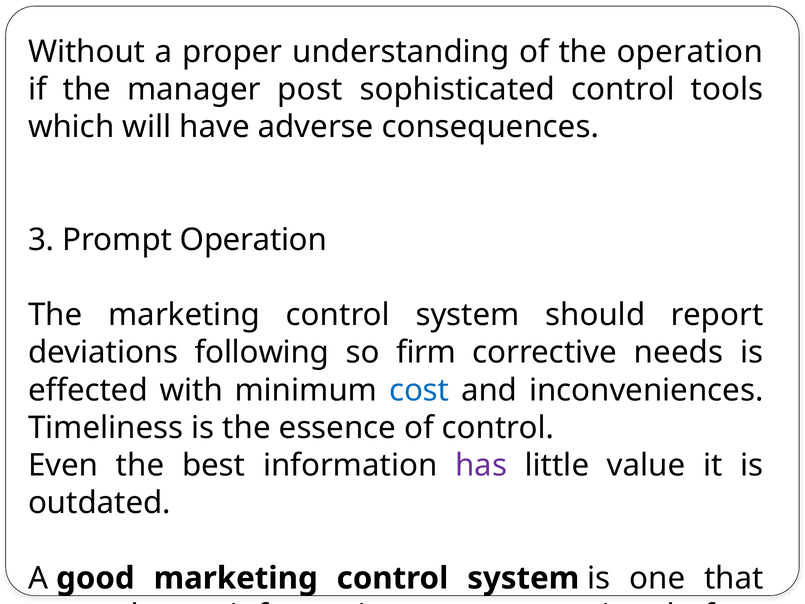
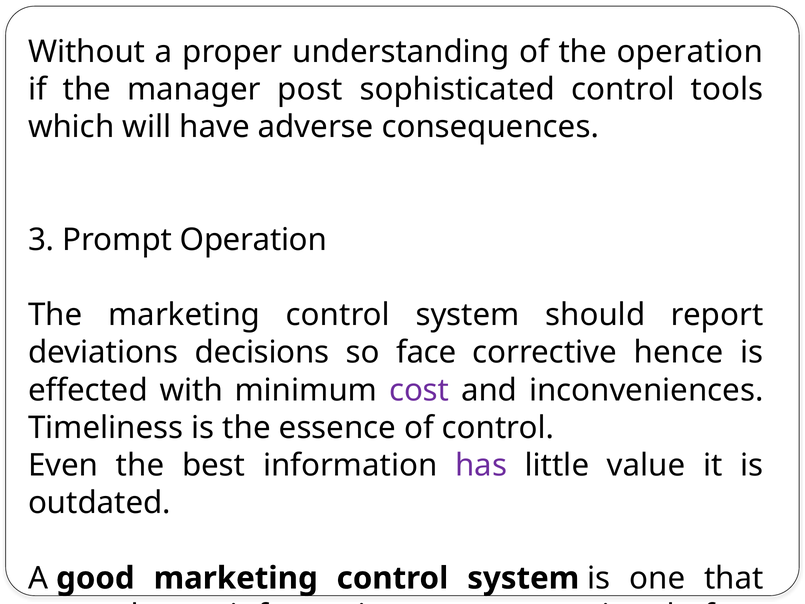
following: following -> decisions
firm: firm -> face
needs: needs -> hence
cost colour: blue -> purple
